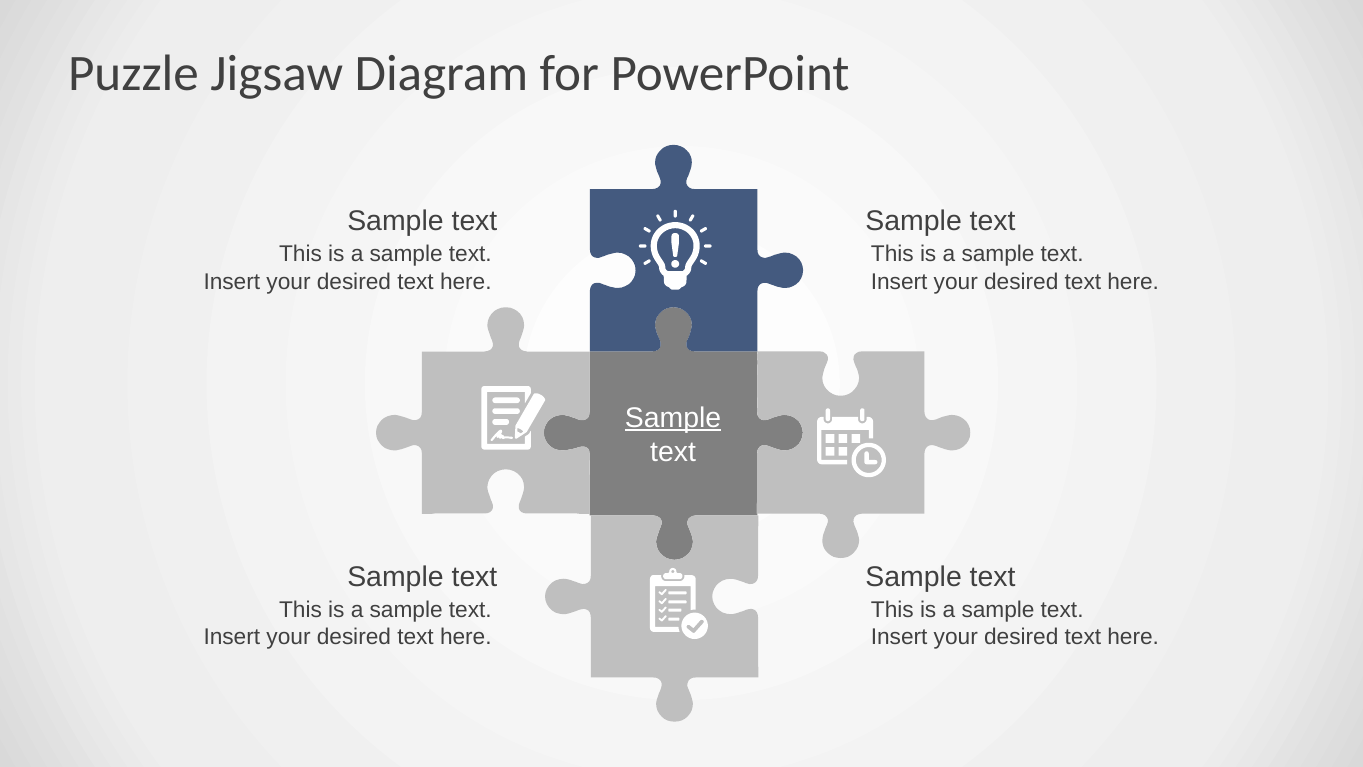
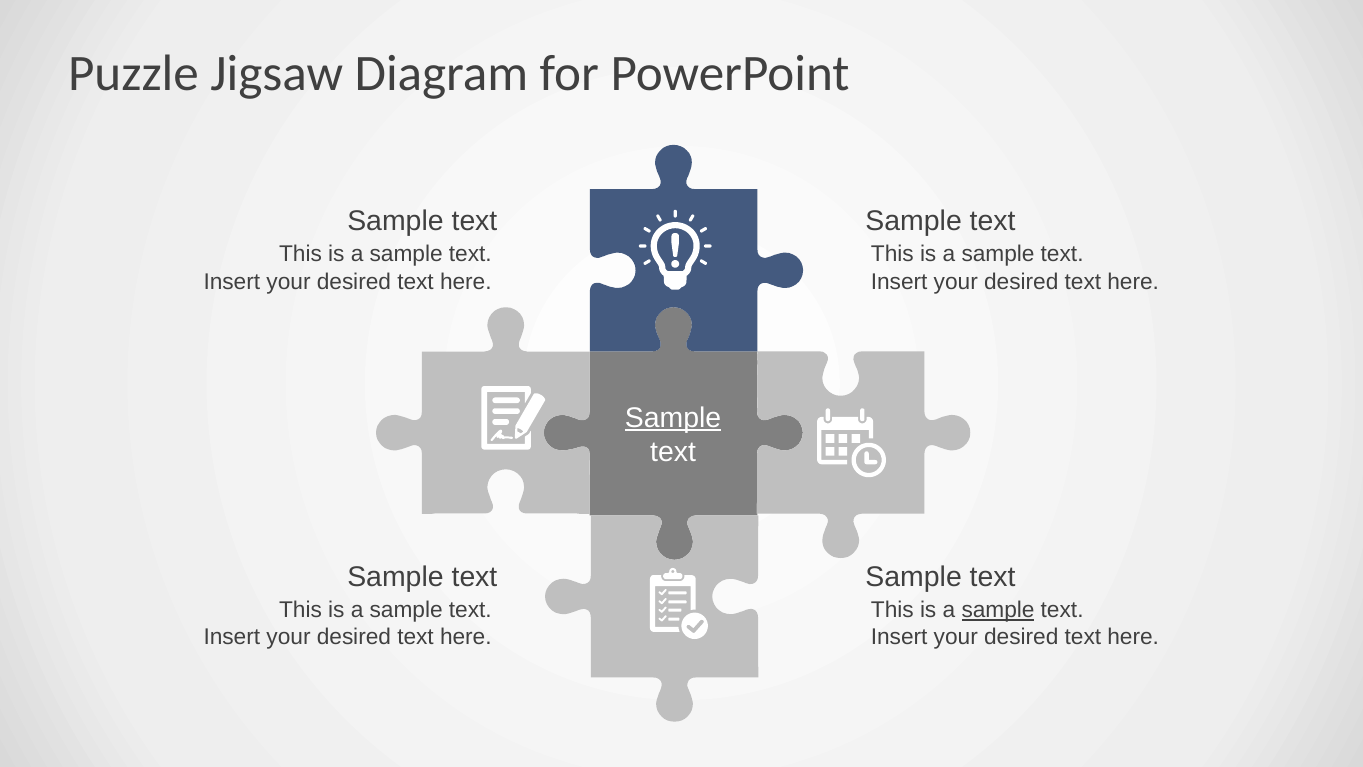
sample at (998, 610) underline: none -> present
